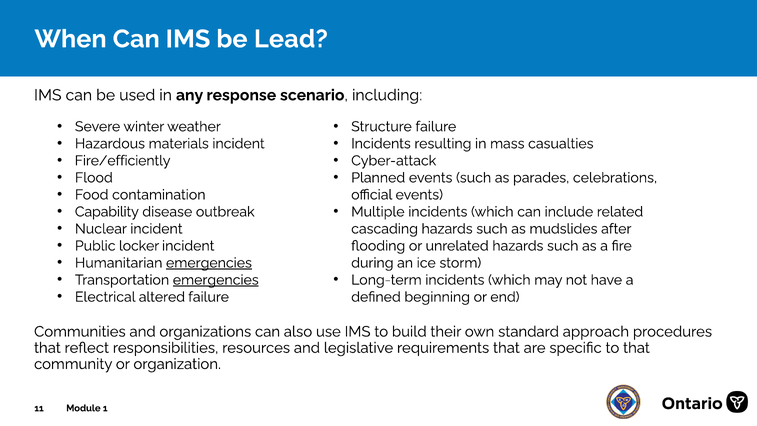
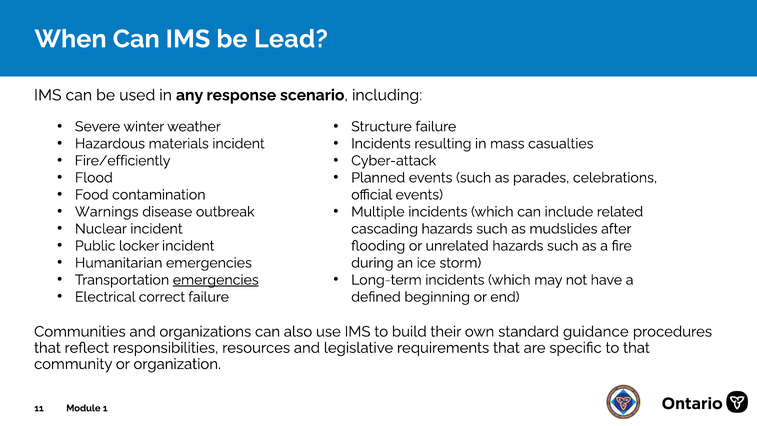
Capability: Capability -> Warnings
emergencies at (209, 263) underline: present -> none
altered: altered -> correct
approach: approach -> guidance
